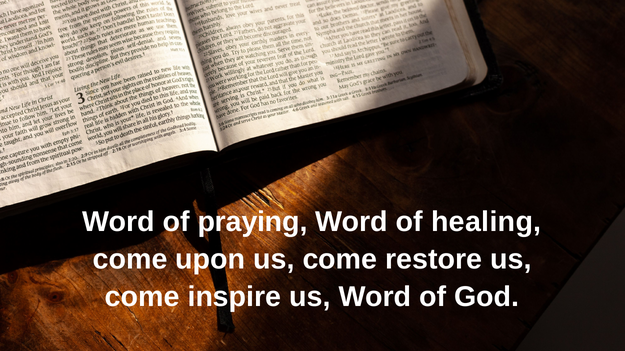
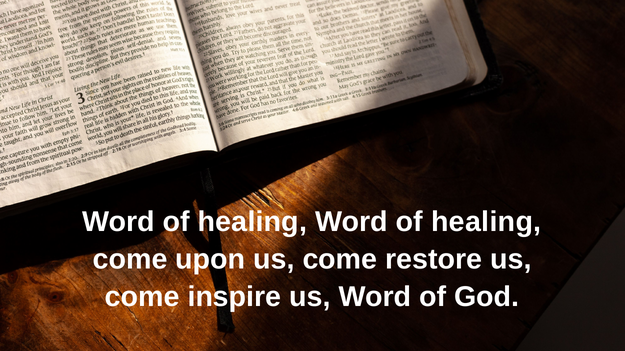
praying at (253, 222): praying -> healing
